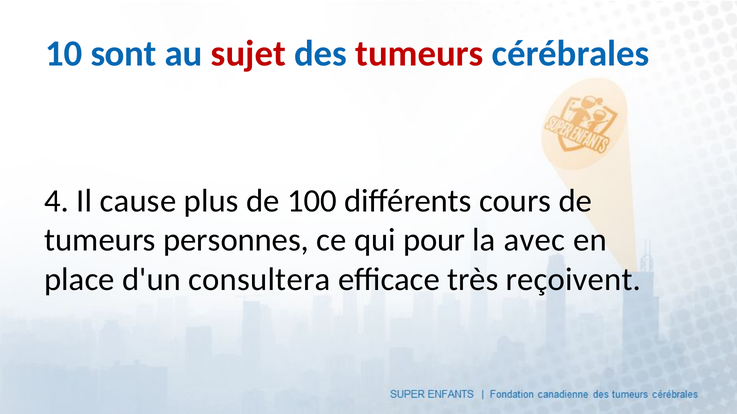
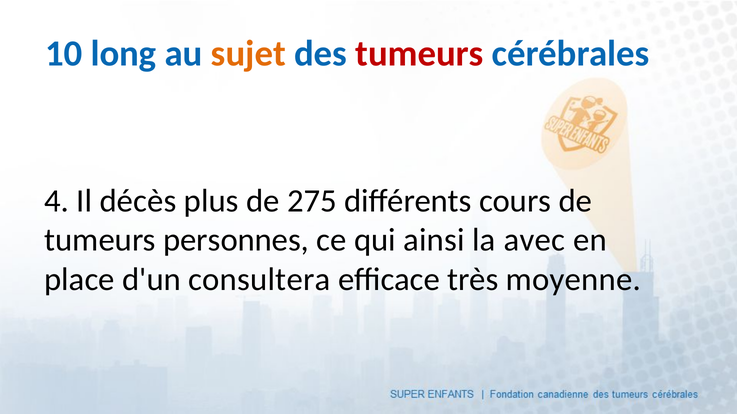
sont: sont -> long
sujet colour: red -> orange
cause: cause -> décès
100: 100 -> 275
pour: pour -> ainsi
reçoivent: reçoivent -> moyenne
